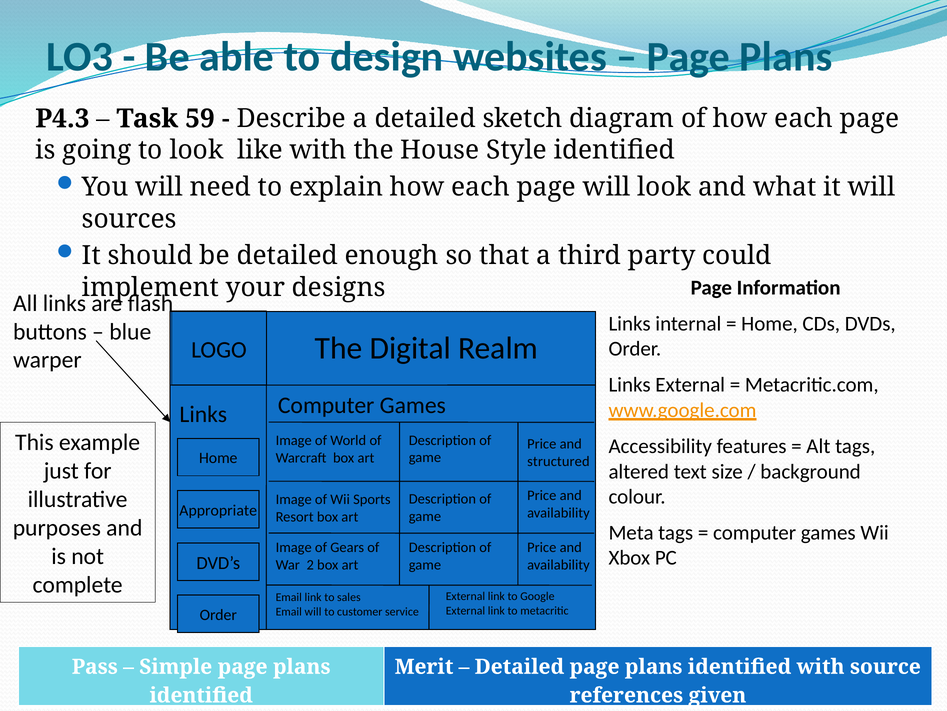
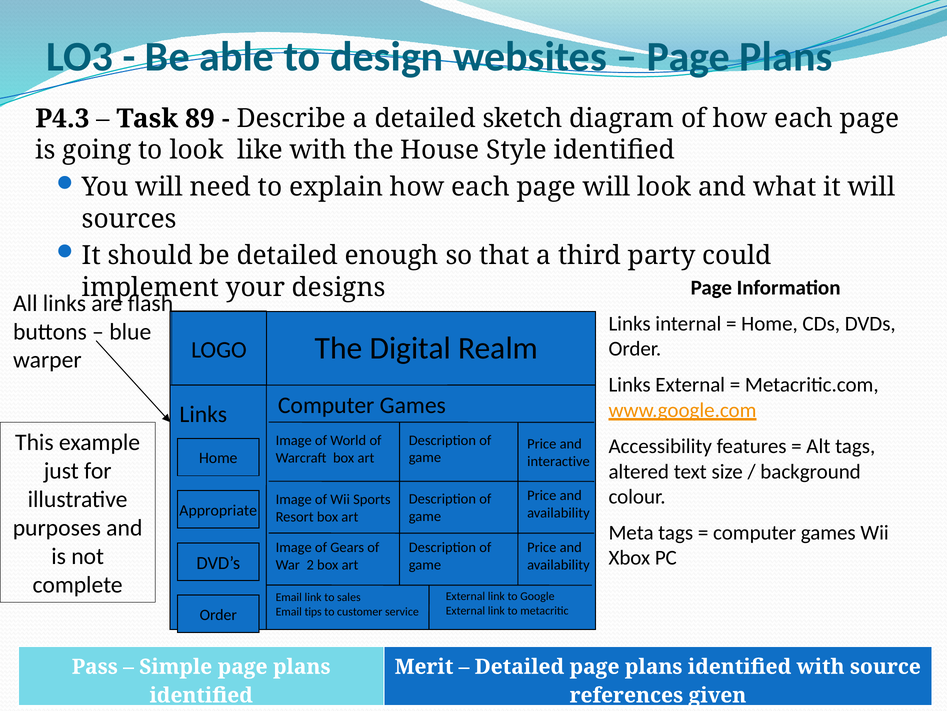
59: 59 -> 89
structured: structured -> interactive
Email will: will -> tips
